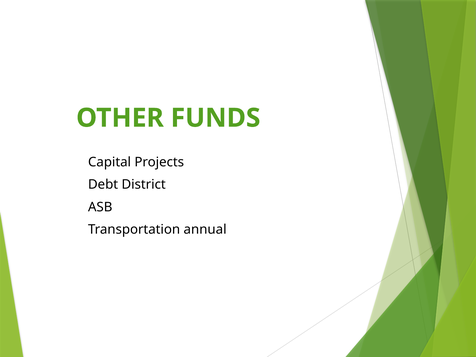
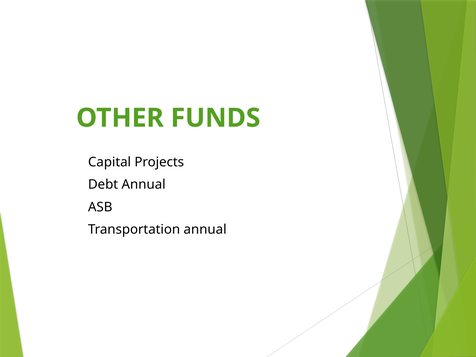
Debt District: District -> Annual
